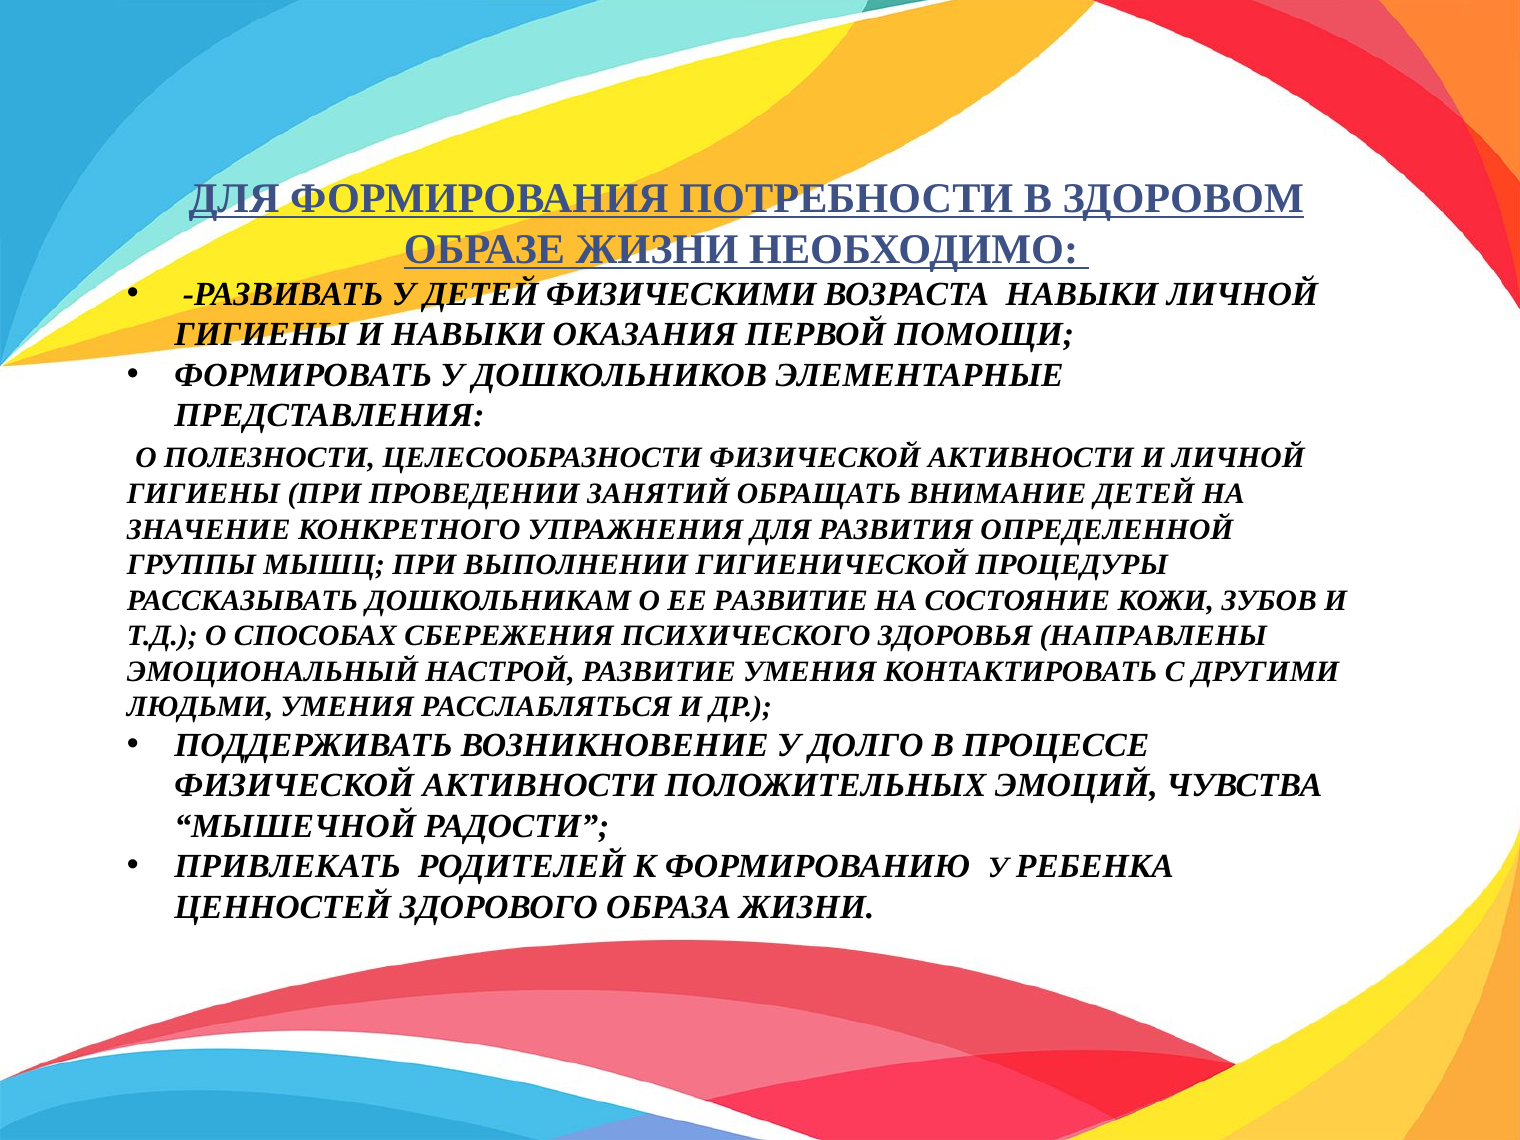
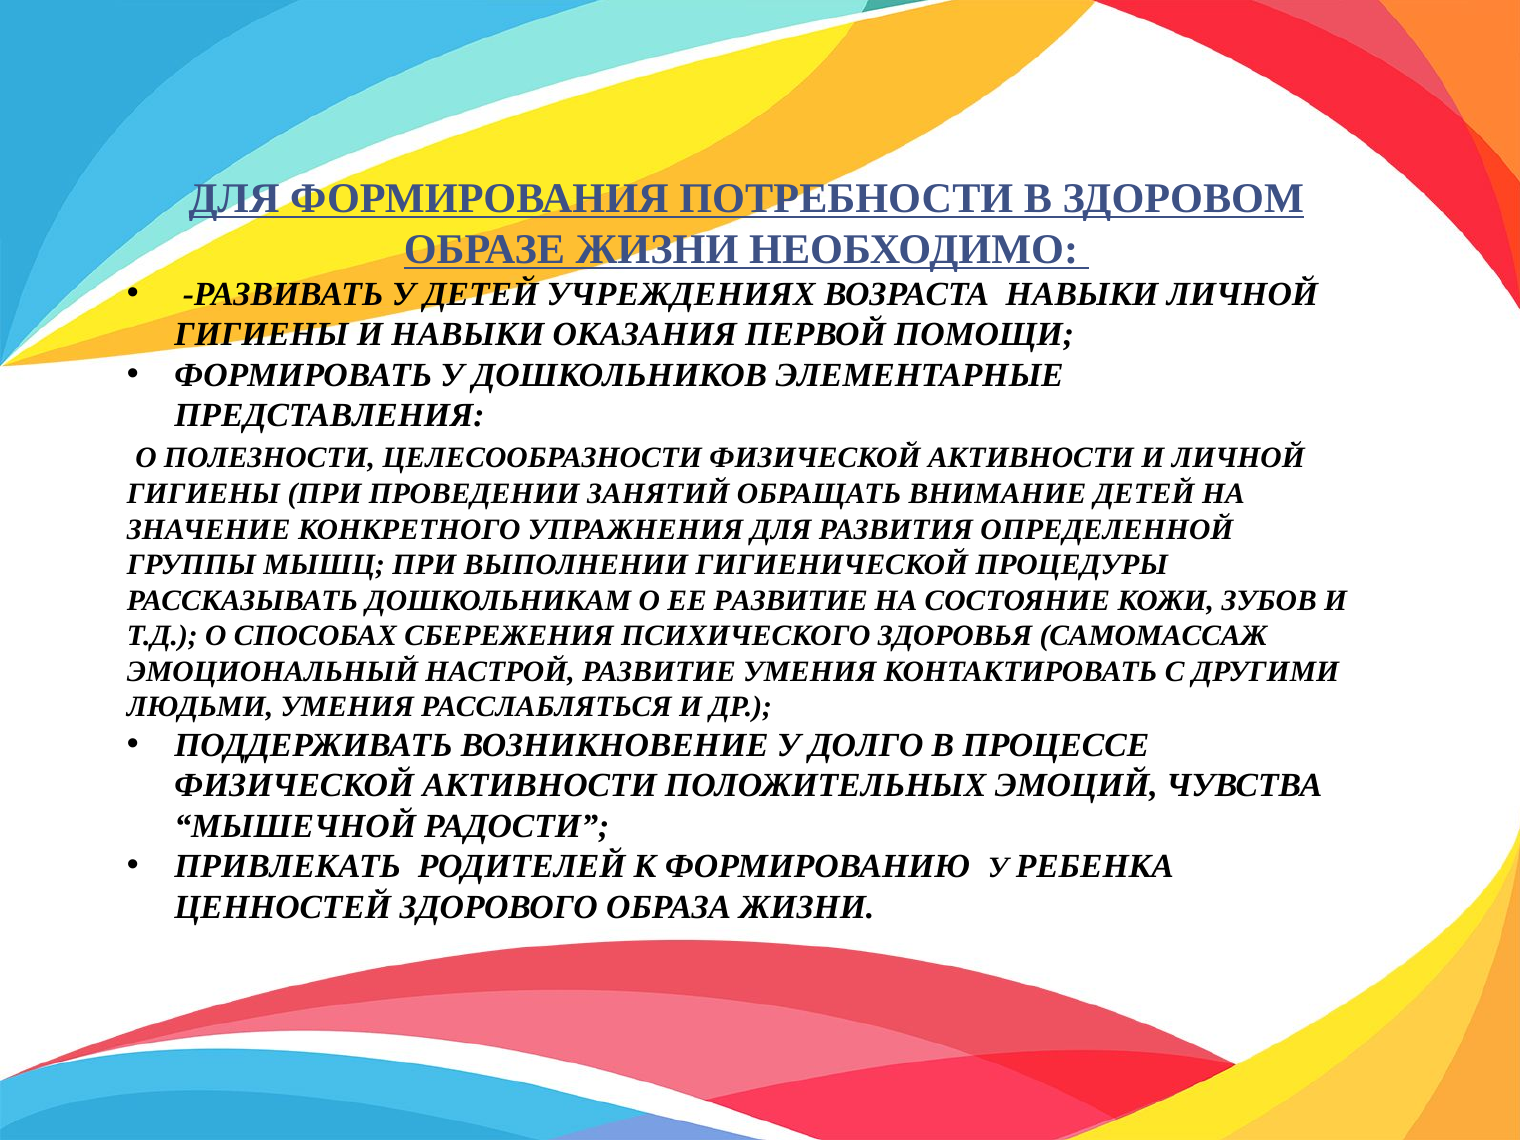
ФИЗИЧЕСКИМИ: ФИЗИЧЕСКИМИ -> УЧРЕЖДЕНИЯХ
НАПРАВЛЕНЫ: НАПРАВЛЕНЫ -> САМОМАССАЖ
